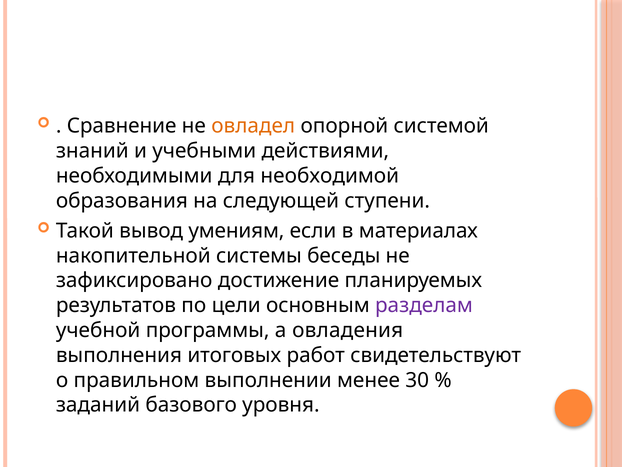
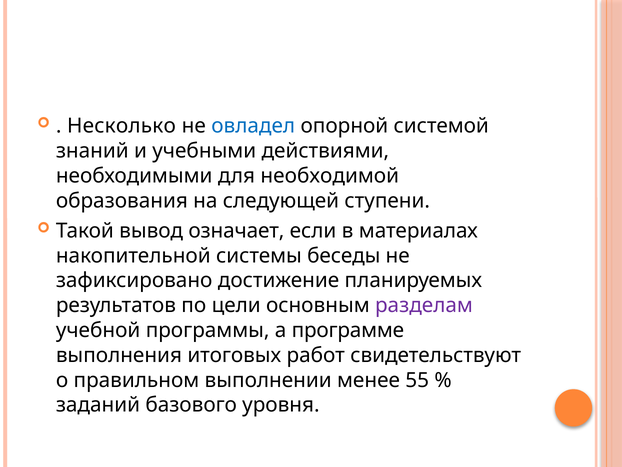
Сравнение: Сравнение -> Несколько
овладел colour: orange -> blue
умениям: умениям -> означает
овладения: овладения -> программе
30: 30 -> 55
